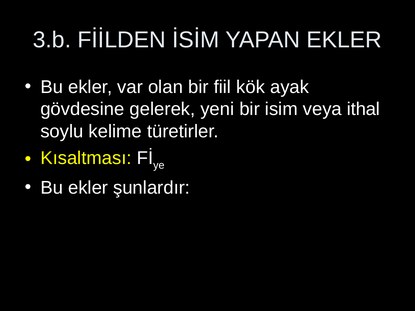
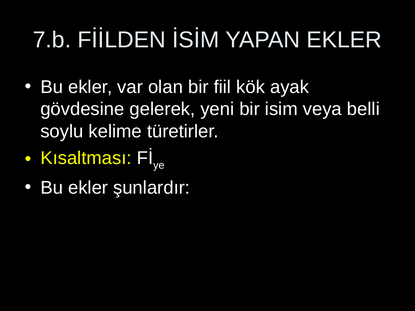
3.b: 3.b -> 7.b
ithal: ithal -> belli
